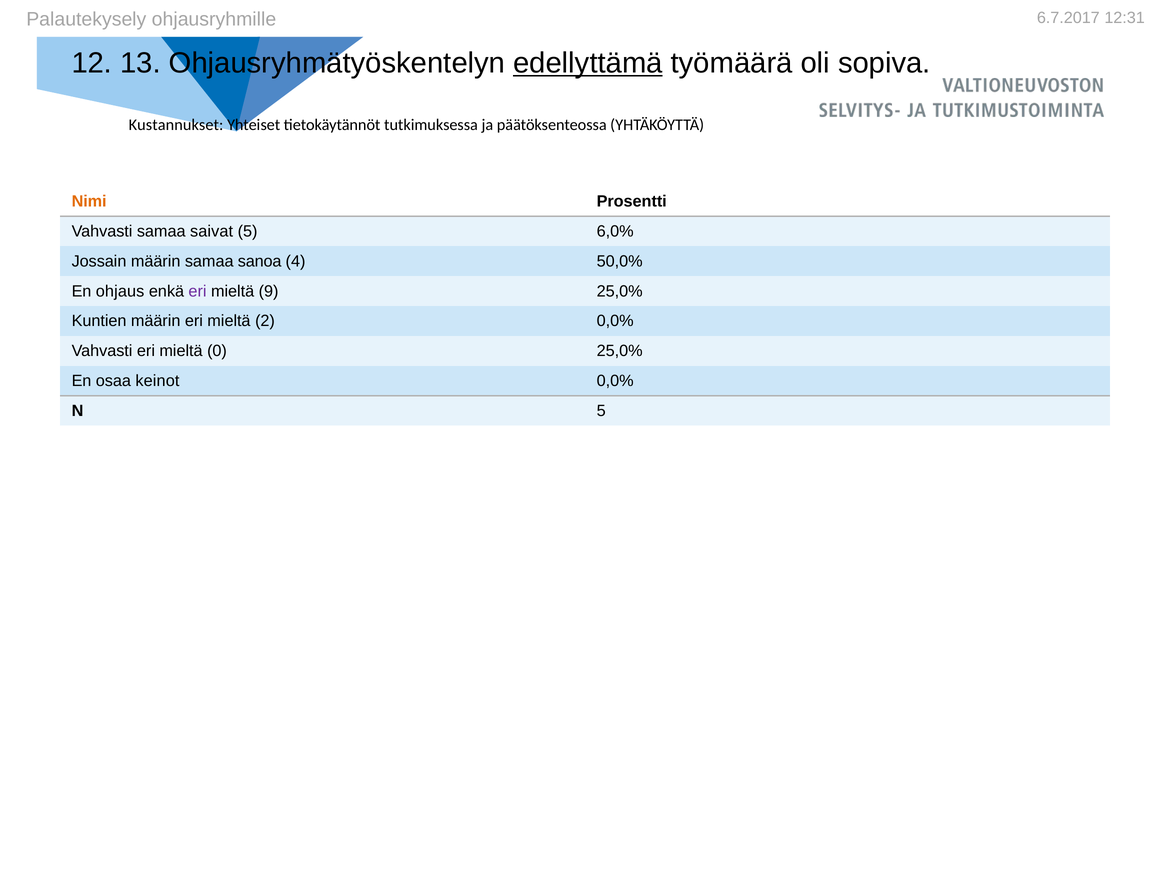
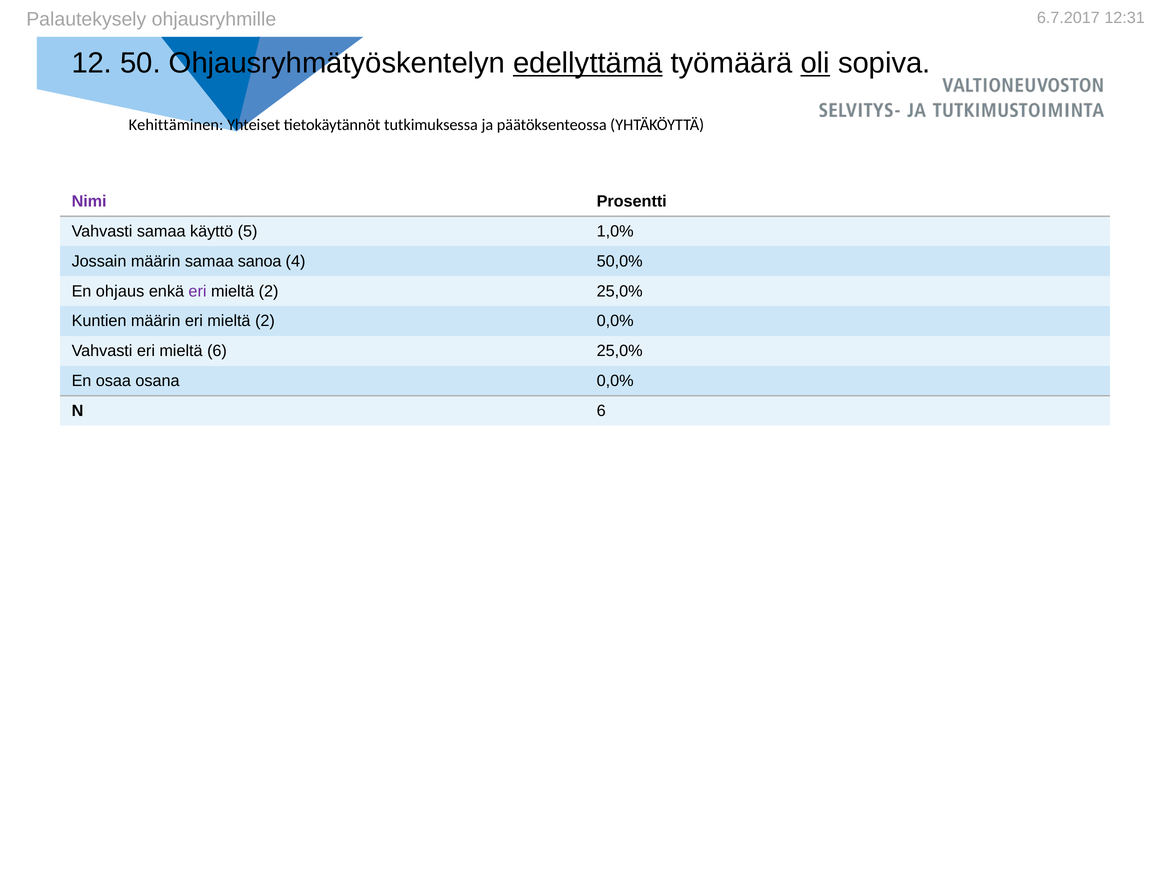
13: 13 -> 50
oli underline: none -> present
Kustannukset: Kustannukset -> Kehittäminen
Nimi colour: orange -> purple
saivat: saivat -> käyttö
6,0%: 6,0% -> 1,0%
9 at (269, 291): 9 -> 2
mieltä 0: 0 -> 6
keinot: keinot -> osana
N 5: 5 -> 6
